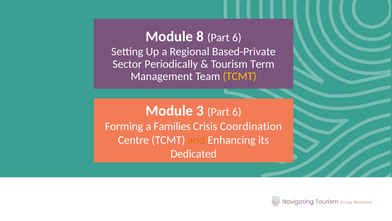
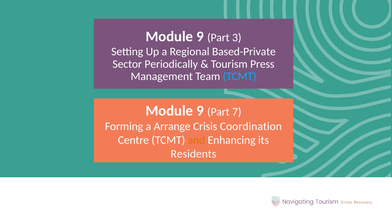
8 at (200, 36): 8 -> 9
6 at (237, 37): 6 -> 3
Term: Term -> Press
TCMT at (240, 76) colour: yellow -> light blue
3 at (200, 111): 3 -> 9
6 at (237, 112): 6 -> 7
Families: Families -> Arrange
Dedicated: Dedicated -> Residents
